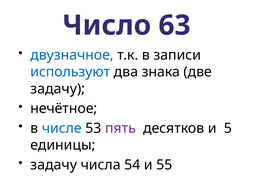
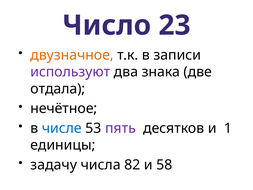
63: 63 -> 23
двузначное colour: blue -> orange
используют colour: blue -> purple
задачу at (58, 89): задачу -> отдала
5: 5 -> 1
54: 54 -> 82
55: 55 -> 58
